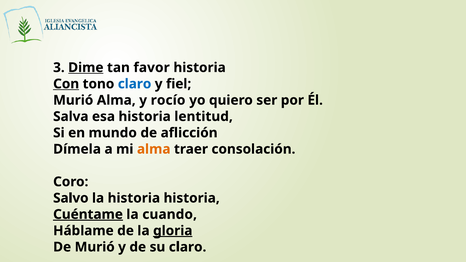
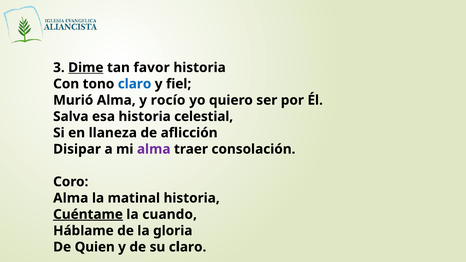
Con underline: present -> none
lentitud: lentitud -> celestial
mundo: mundo -> llaneza
Dímela: Dímela -> Disipar
alma at (154, 149) colour: orange -> purple
Salvo at (71, 198): Salvo -> Alma
la historia: historia -> matinal
gloria underline: present -> none
De Murió: Murió -> Quien
